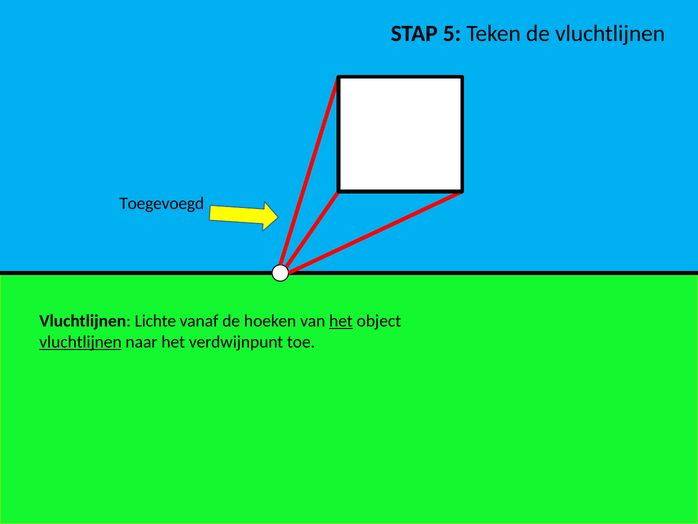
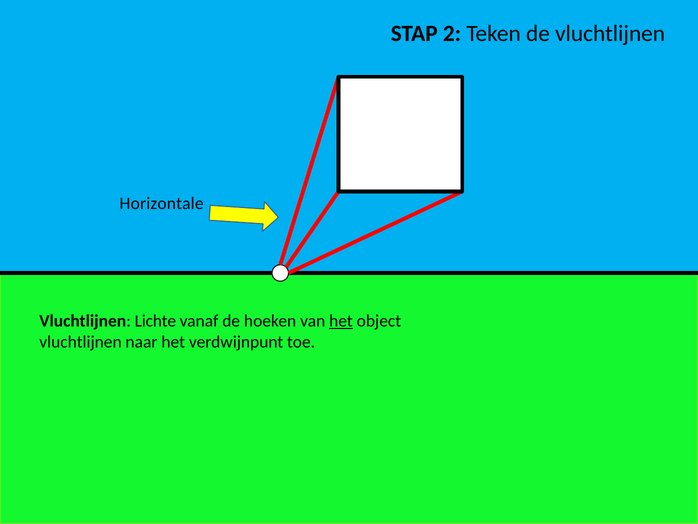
5: 5 -> 2
Toegevoegd: Toegevoegd -> Horizontale
vluchtlijnen at (80, 342) underline: present -> none
